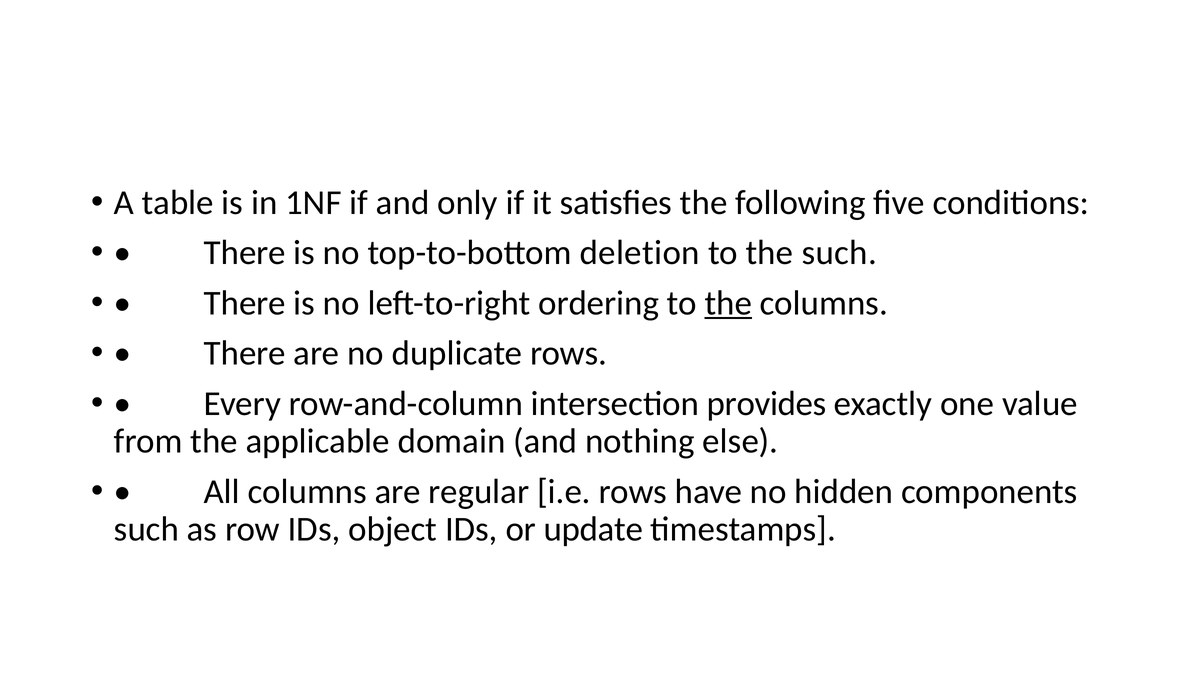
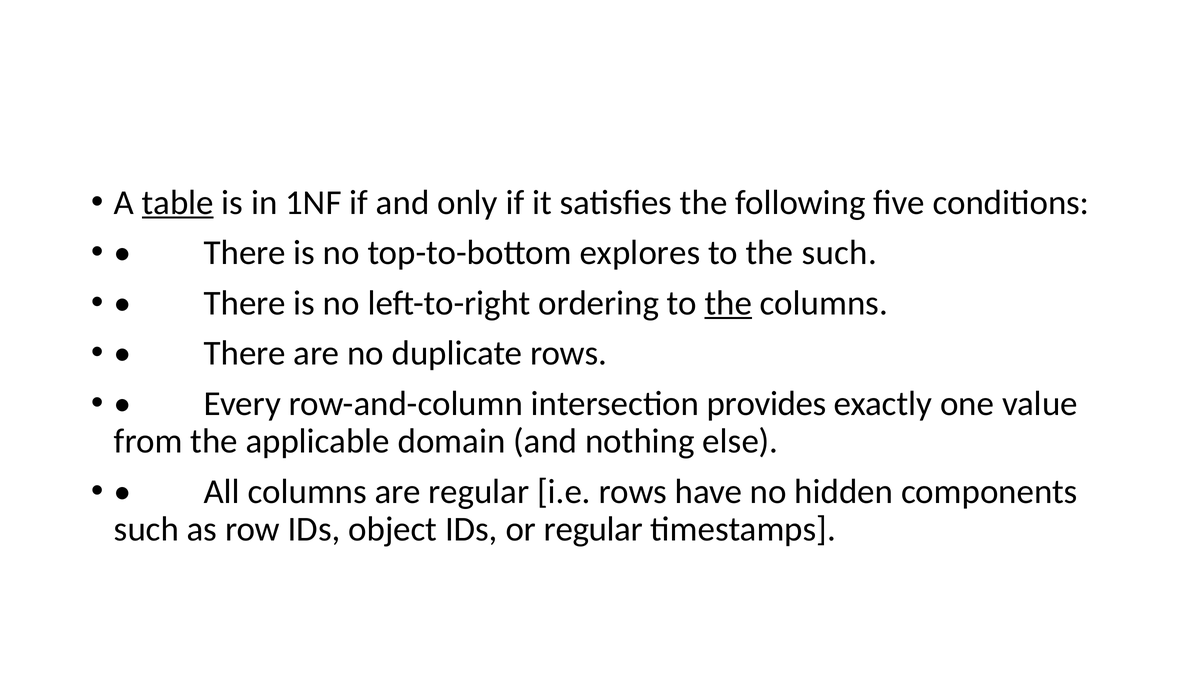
table underline: none -> present
deletion: deletion -> explores
or update: update -> regular
